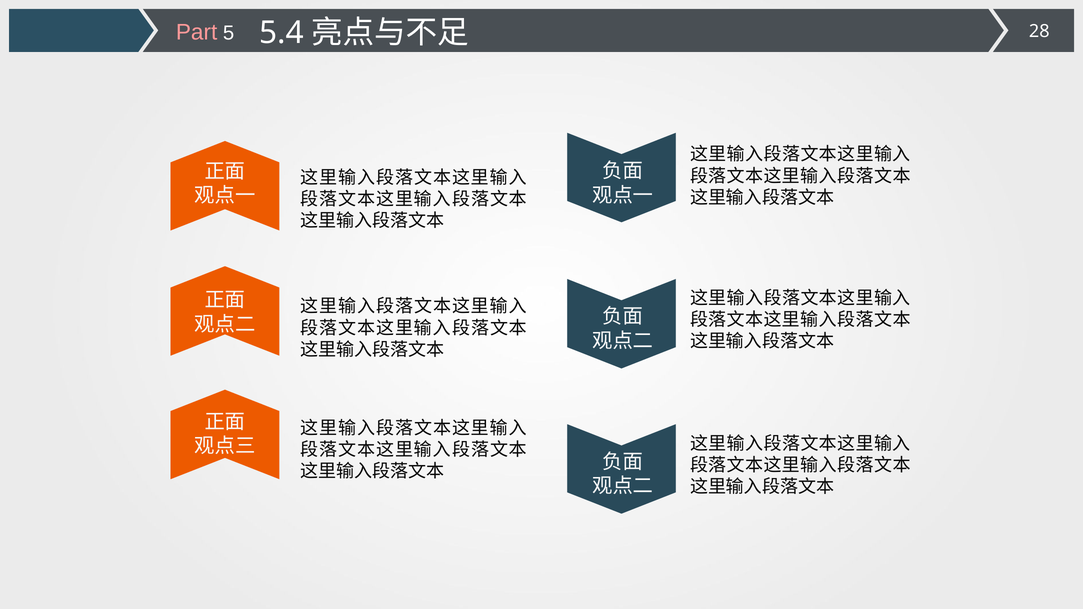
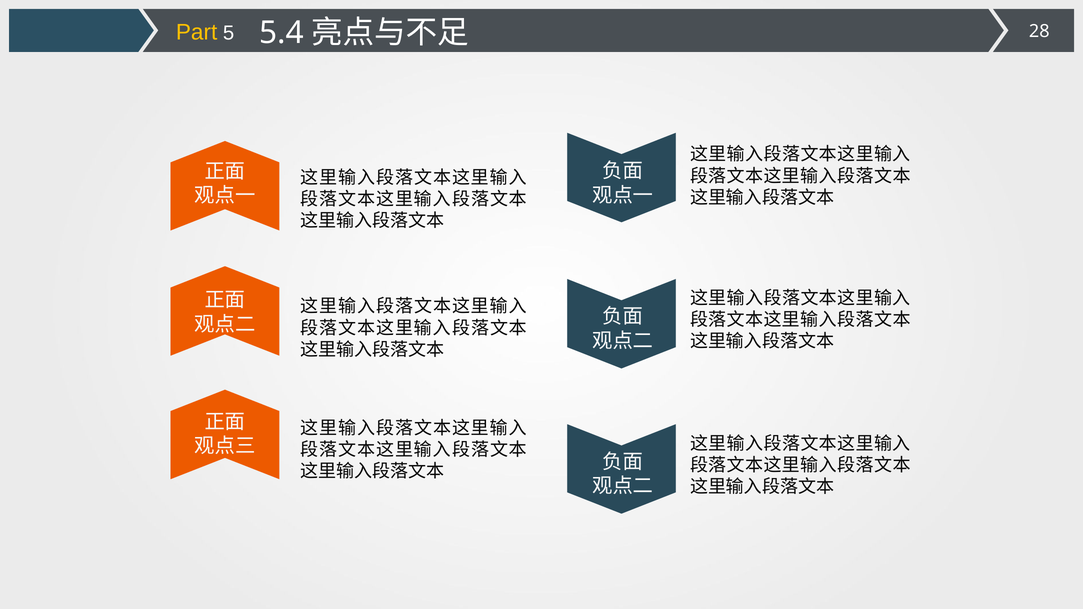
Part colour: pink -> yellow
